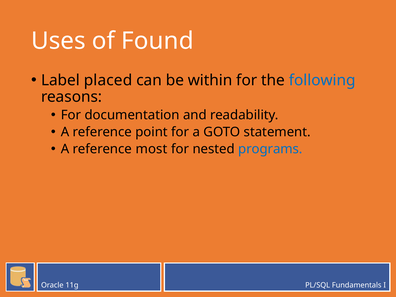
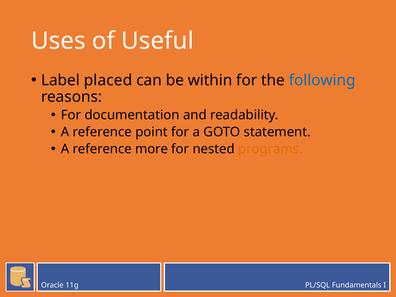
Found: Found -> Useful
most: most -> more
programs colour: blue -> orange
